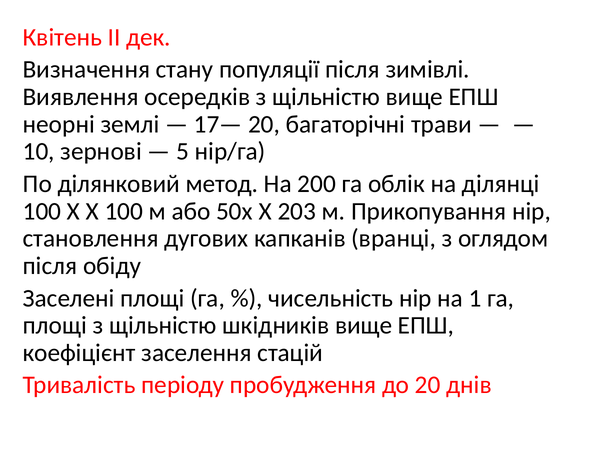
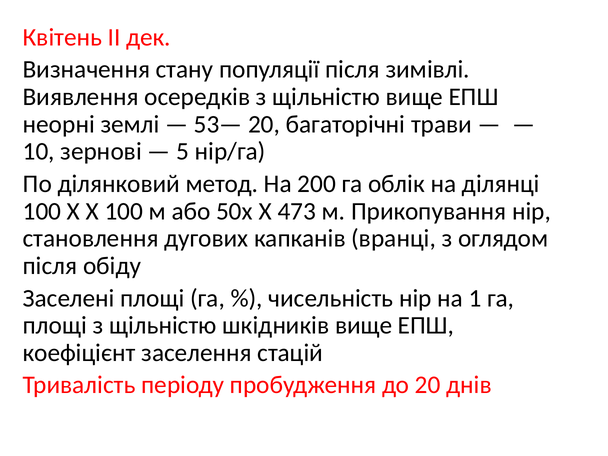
17—: 17— -> 53—
203: 203 -> 473
